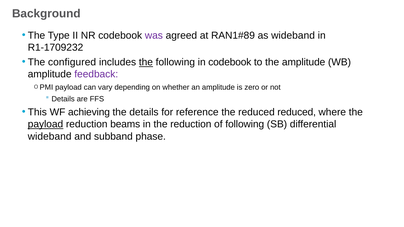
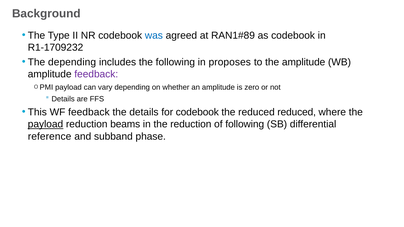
was colour: purple -> blue
as wideband: wideband -> codebook
The configured: configured -> depending
the at (146, 62) underline: present -> none
in codebook: codebook -> proposes
WF achieving: achieving -> feedback
for reference: reference -> codebook
wideband at (50, 137): wideband -> reference
